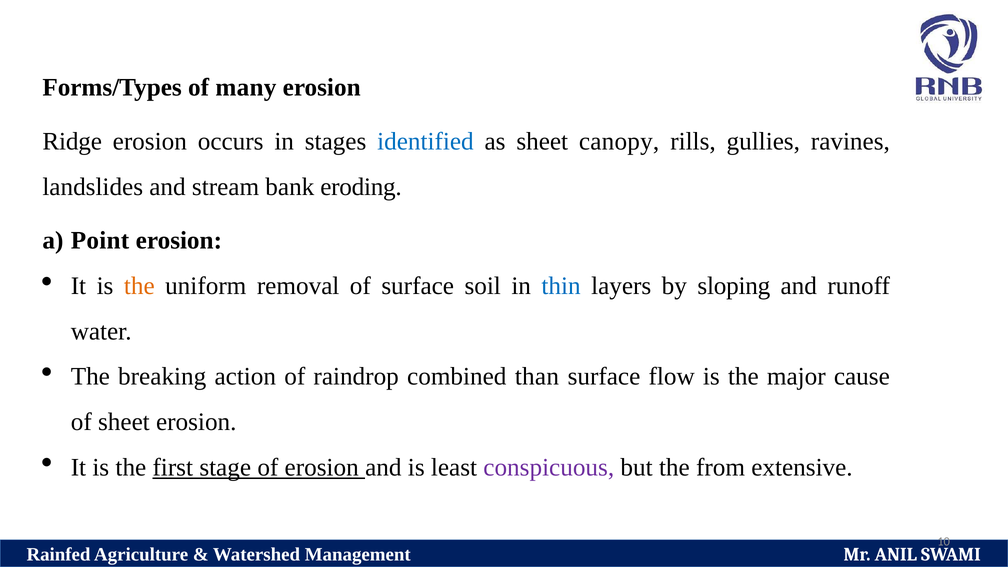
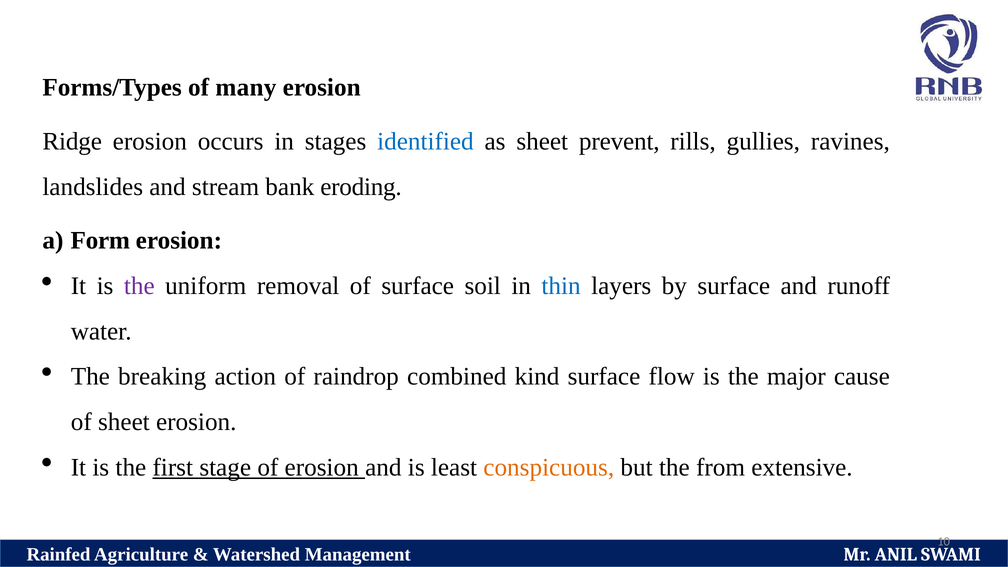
canopy: canopy -> prevent
Point: Point -> Form
the at (139, 286) colour: orange -> purple
by sloping: sloping -> surface
than: than -> kind
conspicuous colour: purple -> orange
